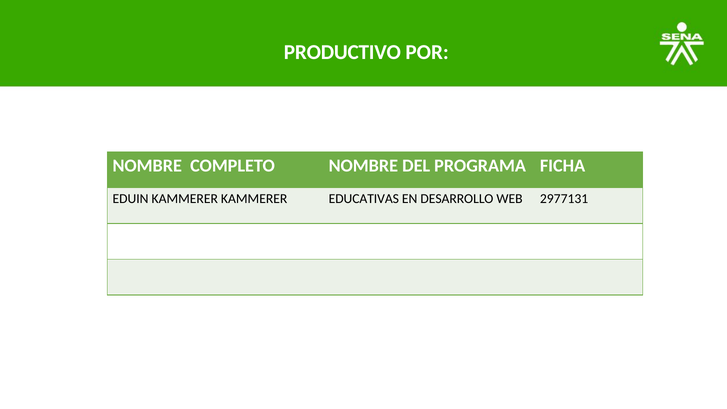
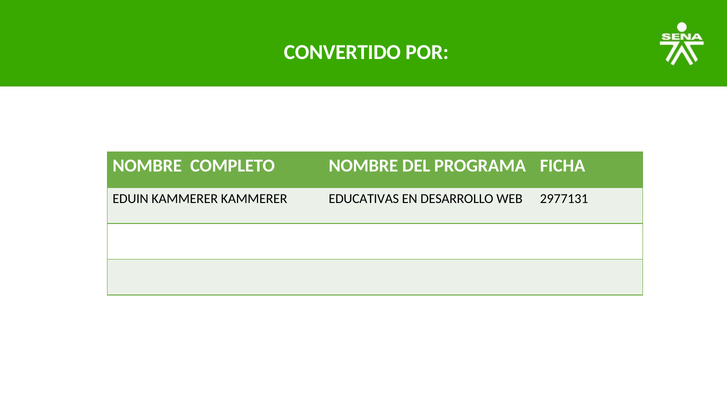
PRODUCTIVO: PRODUCTIVO -> CONVERTIDO
